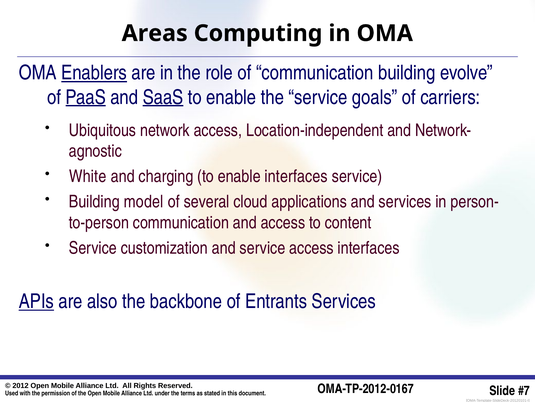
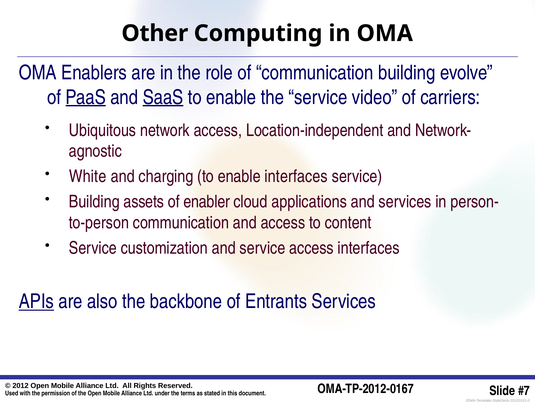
Areas: Areas -> Other
Enablers underline: present -> none
goals: goals -> video
model: model -> assets
several: several -> enabler
